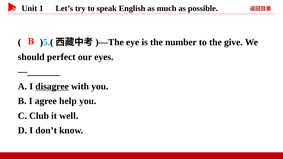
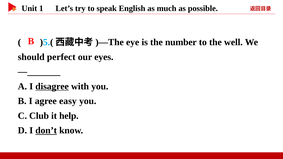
give: give -> well
help: help -> easy
well: well -> help
don’t underline: none -> present
